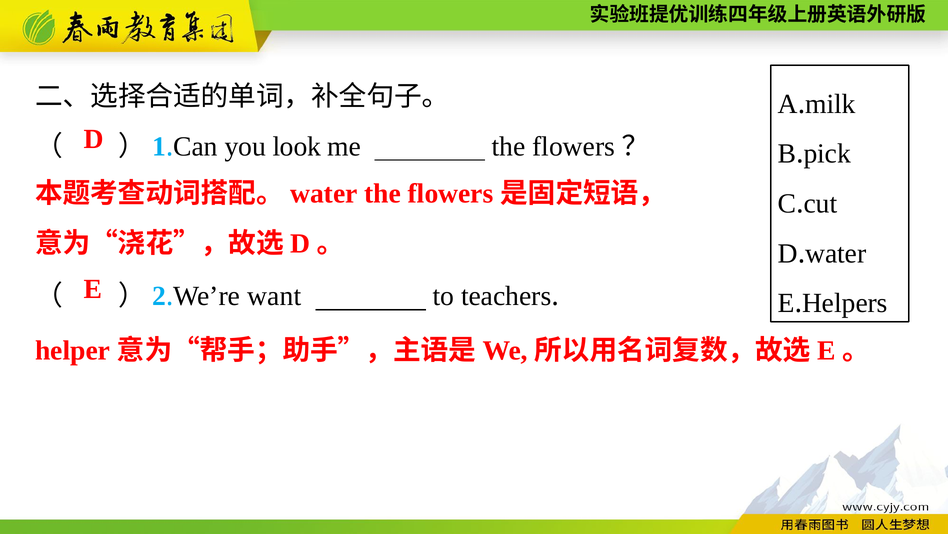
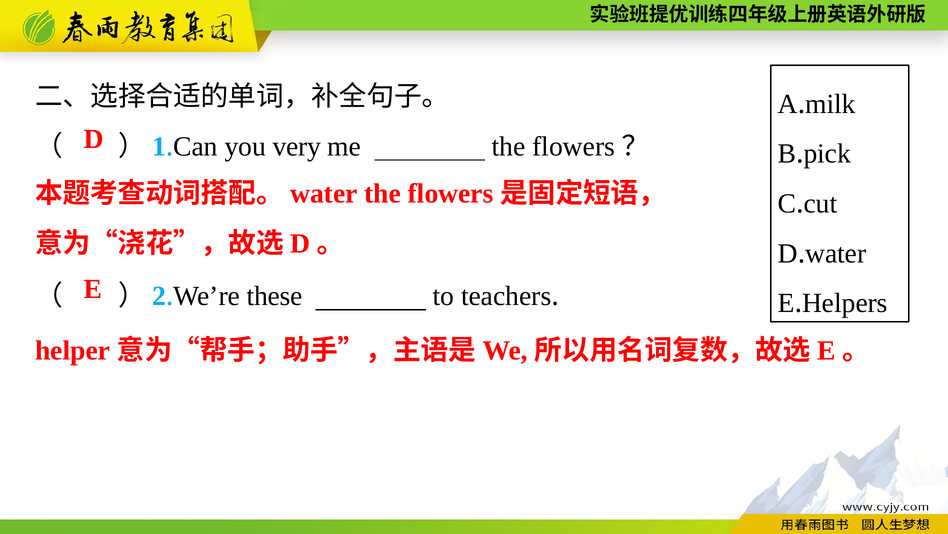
look: look -> very
want: want -> these
